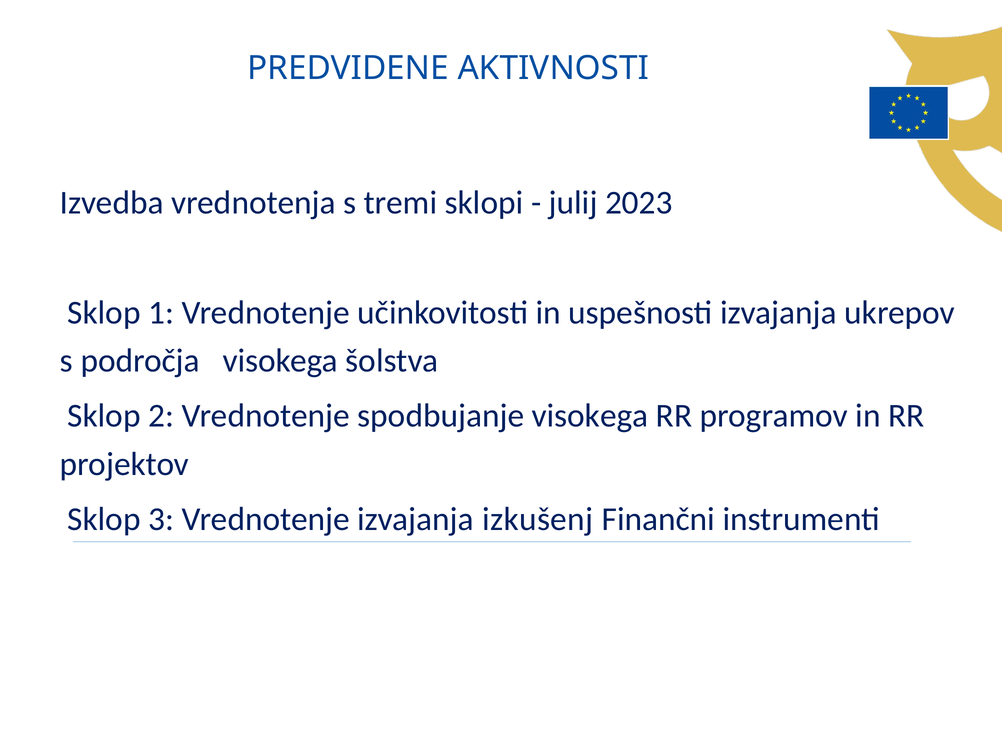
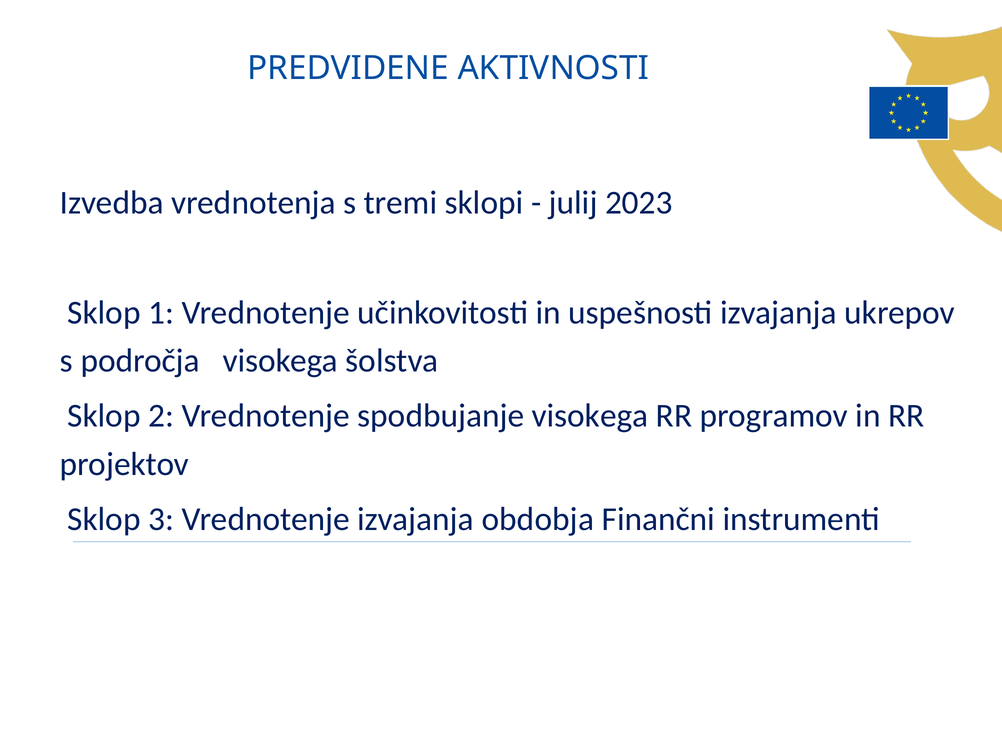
izkušenj: izkušenj -> obdobja
